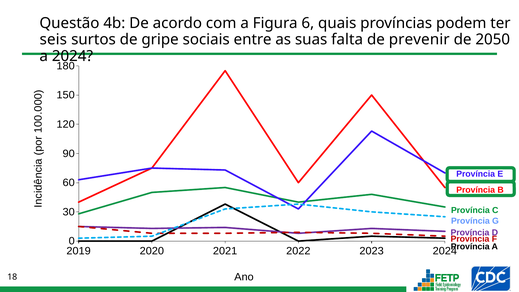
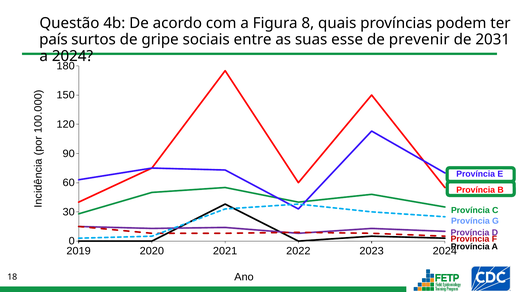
6: 6 -> 8
seis: seis -> país
falta: falta -> esse
2050: 2050 -> 2031
